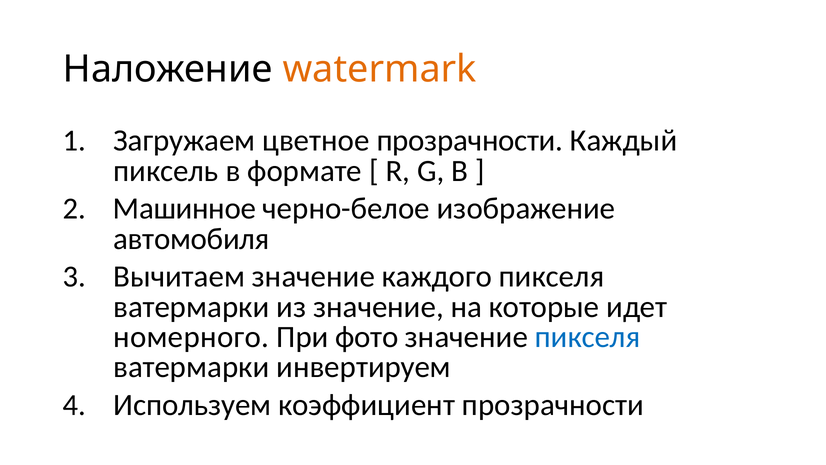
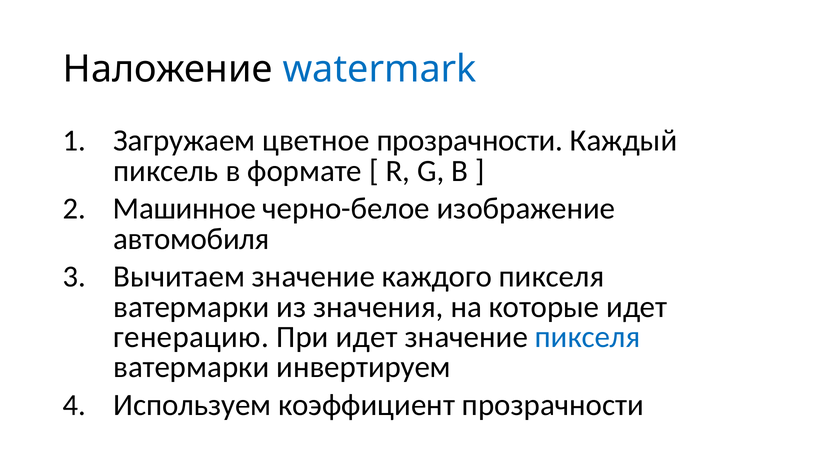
watermark colour: orange -> blue
из значение: значение -> значения
номерного: номерного -> генерацию
При фото: фото -> идет
